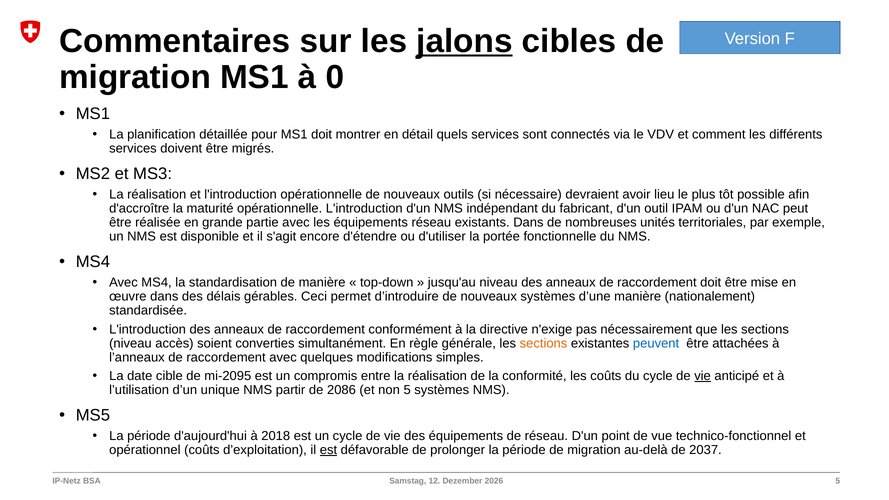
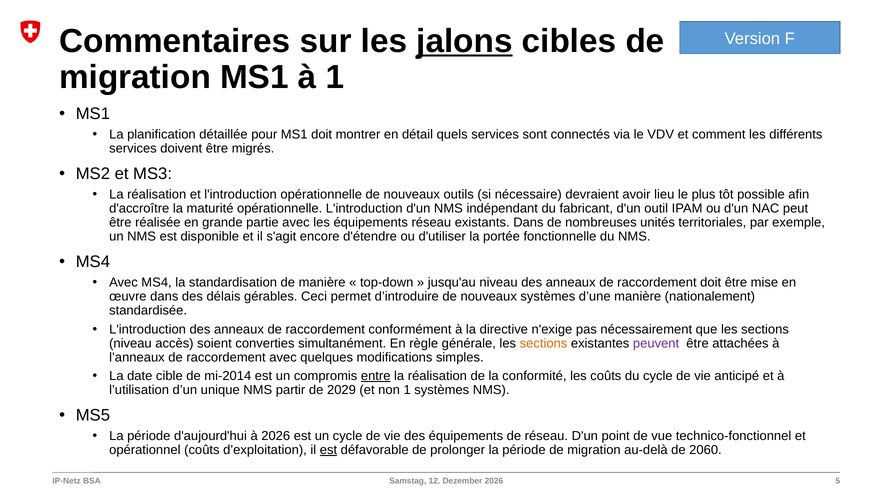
à 0: 0 -> 1
peuvent colour: blue -> purple
mi-2095: mi-2095 -> mi-2014
entre underline: none -> present
vie at (703, 376) underline: present -> none
2086: 2086 -> 2029
non 5: 5 -> 1
à 2018: 2018 -> 2026
2037: 2037 -> 2060
